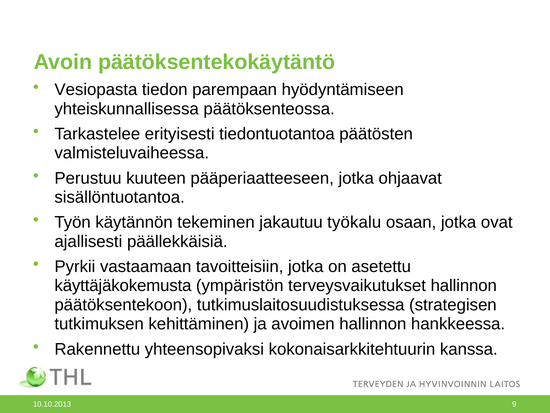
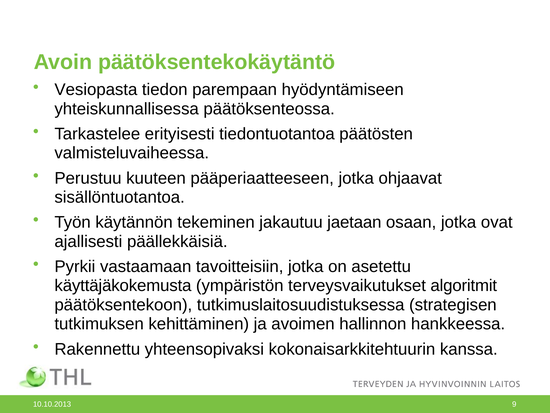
työkalu: työkalu -> jaetaan
terveysvaikutukset hallinnon: hallinnon -> algoritmit
